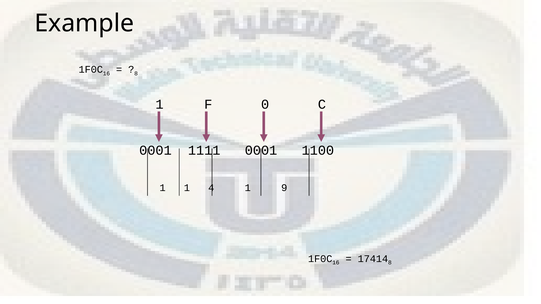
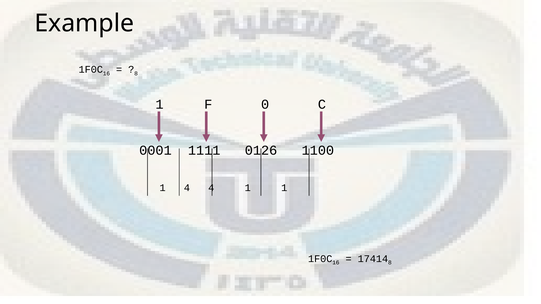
1111 0001: 0001 -> 0126
1 1: 1 -> 4
1 9: 9 -> 1
